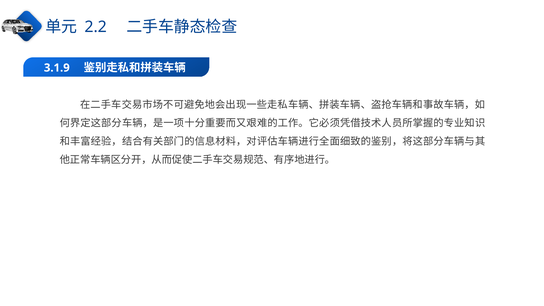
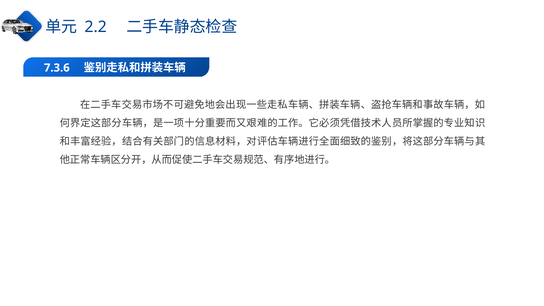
3.1.9: 3.1.9 -> 7.3.6
